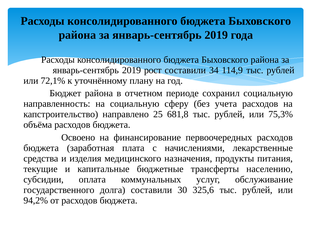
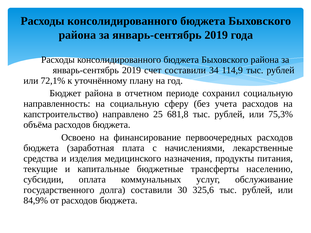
рост: рост -> счет
94,2%: 94,2% -> 84,9%
